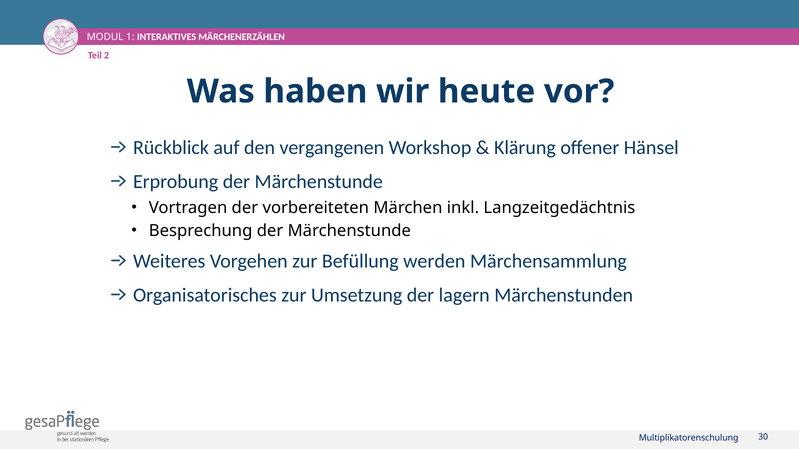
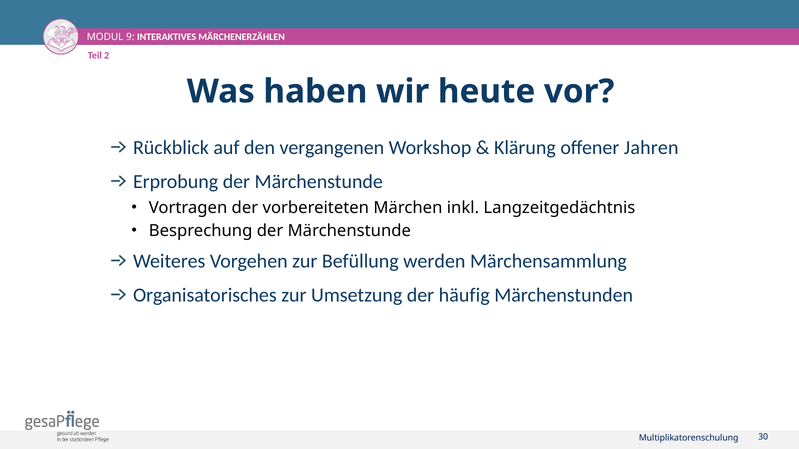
1: 1 -> 9
Hänsel: Hänsel -> Jahren
lagern: lagern -> häufig
